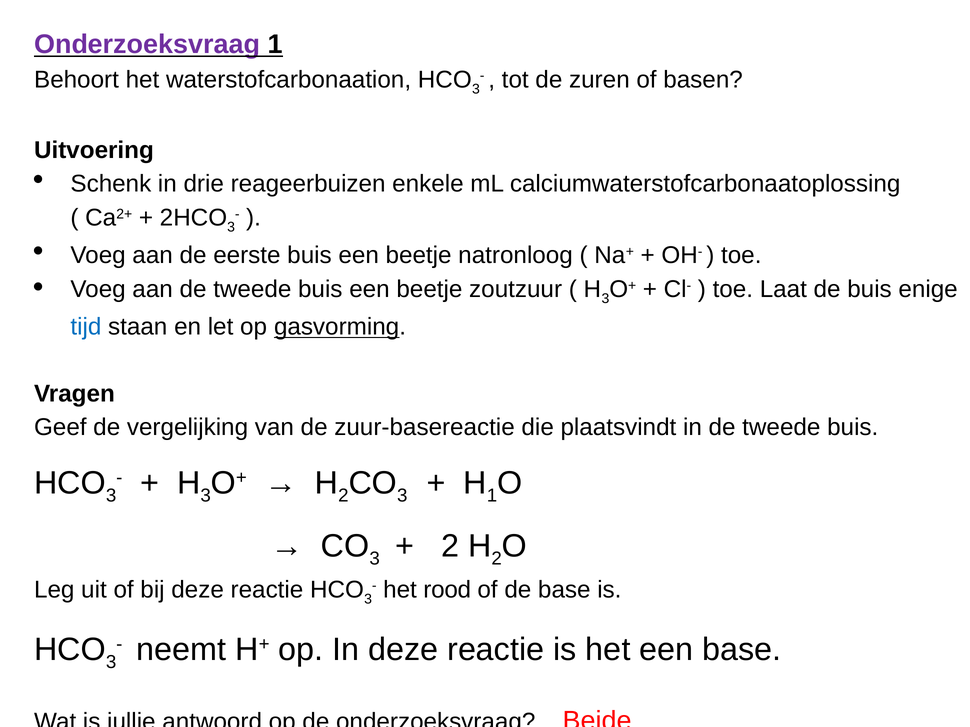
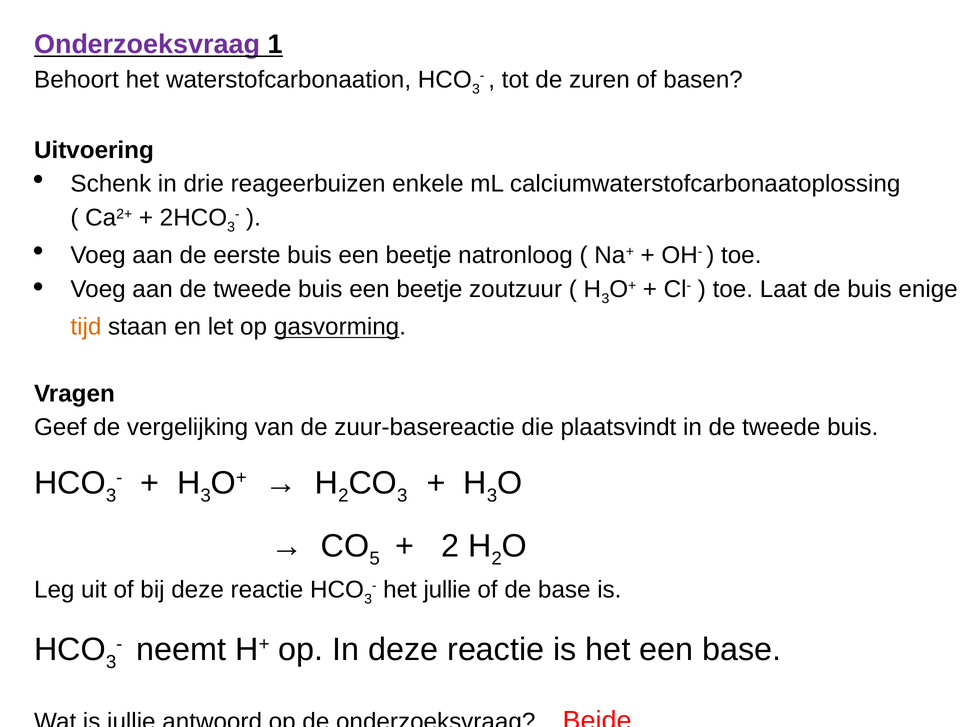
tijd colour: blue -> orange
1 at (492, 496): 1 -> 3
3 at (375, 559): 3 -> 5
het rood: rood -> jullie
